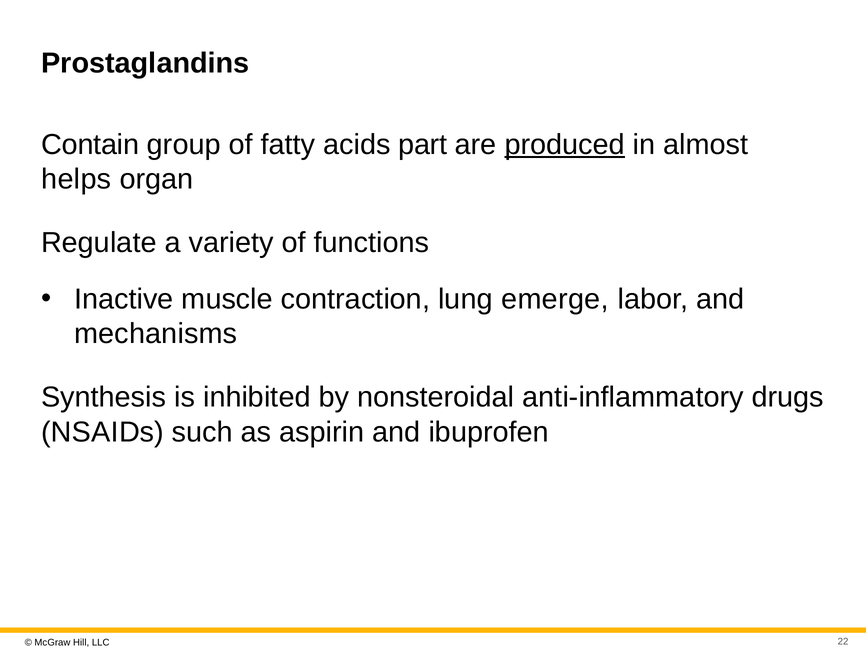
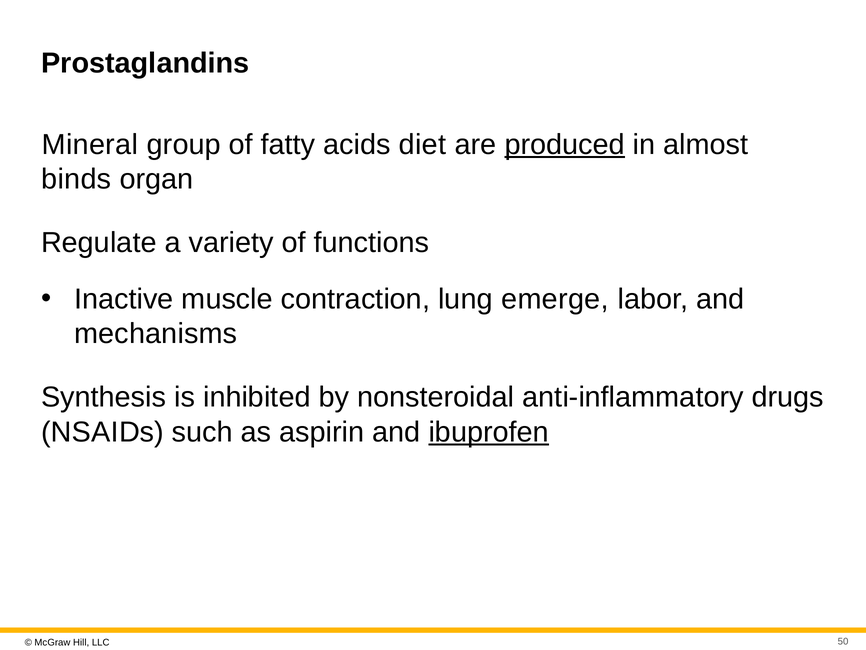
Contain: Contain -> Mineral
part: part -> diet
helps: helps -> binds
ibuprofen underline: none -> present
22: 22 -> 50
